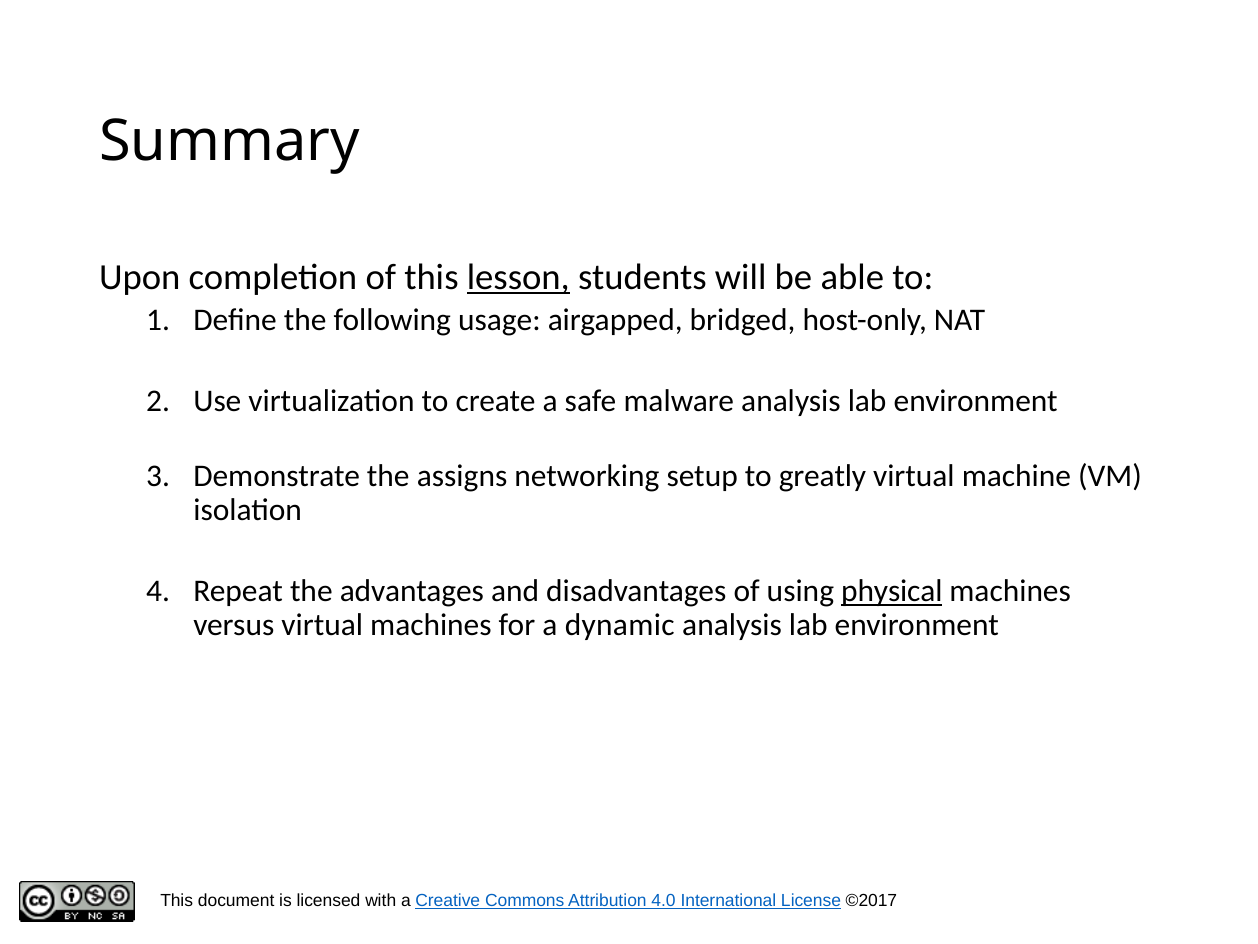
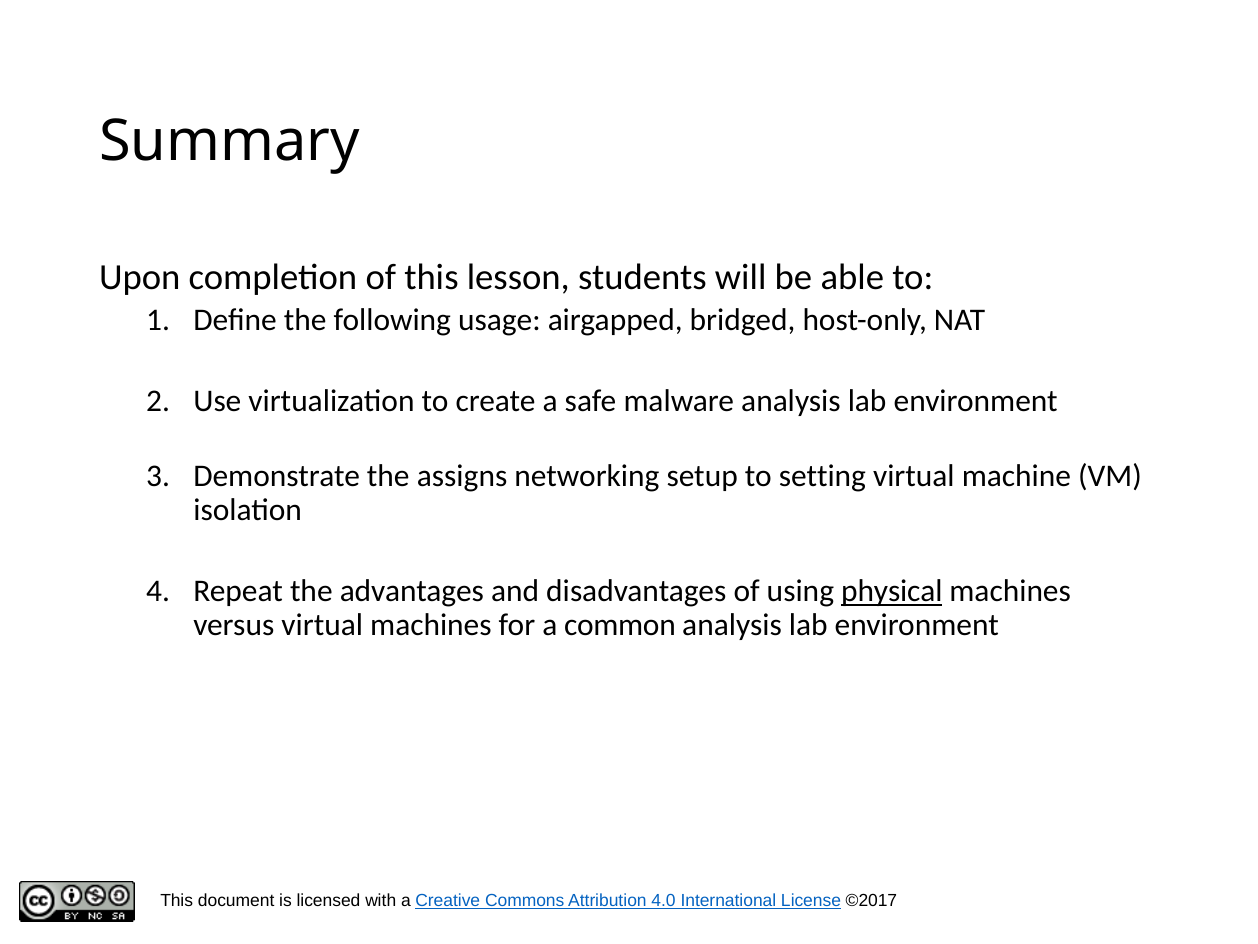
lesson underline: present -> none
greatly: greatly -> setting
dynamic: dynamic -> common
